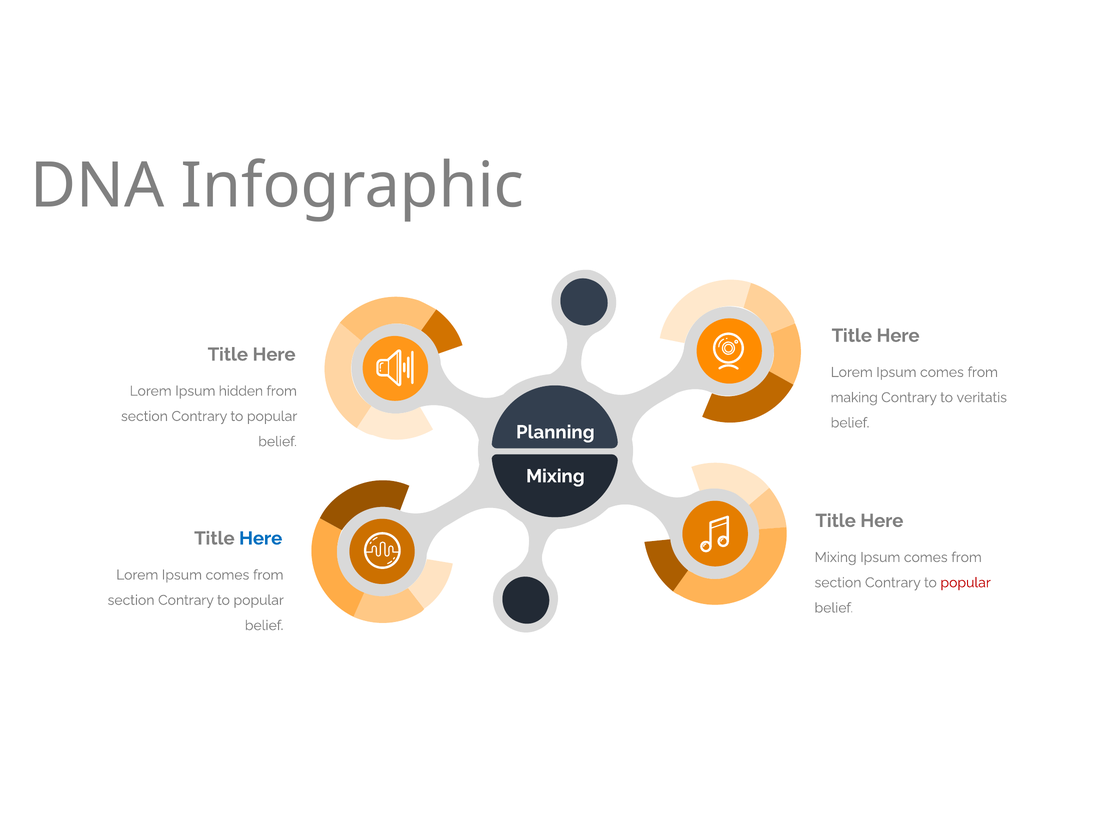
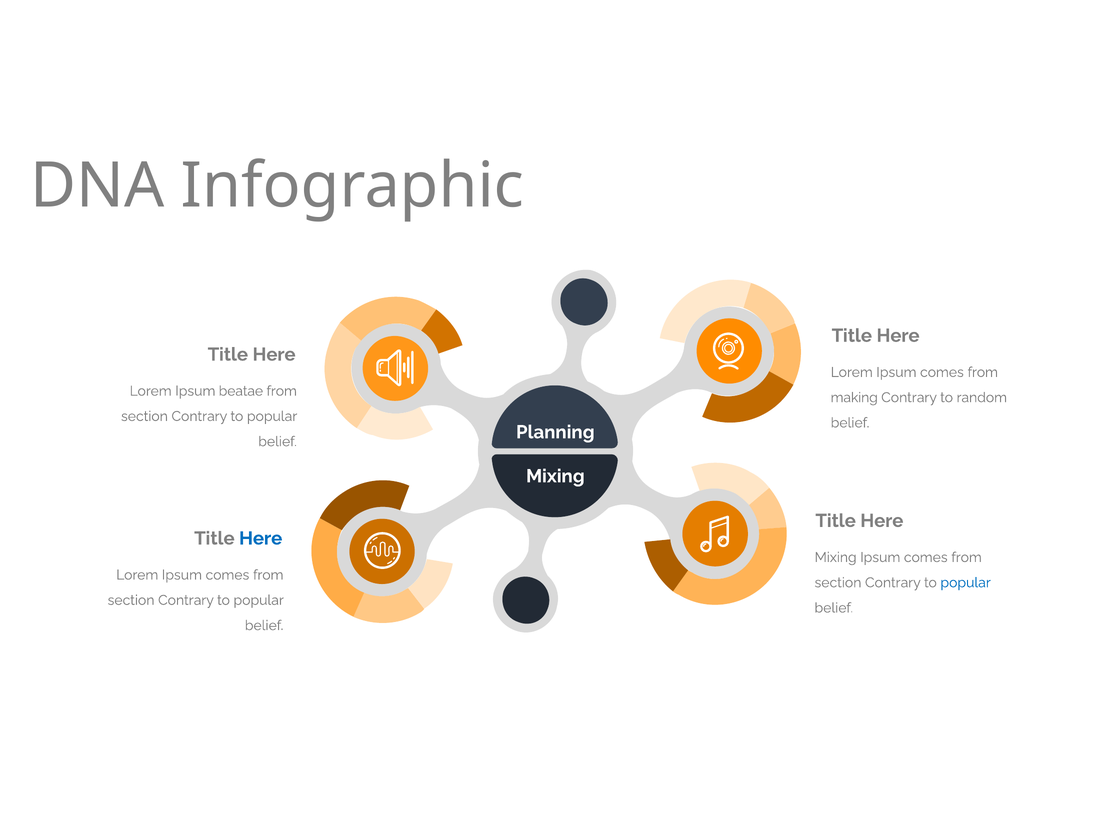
hidden: hidden -> beatae
veritatis: veritatis -> random
popular at (966, 583) colour: red -> blue
